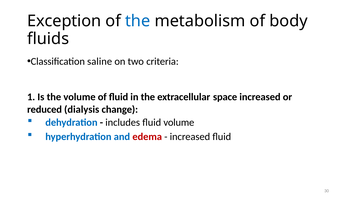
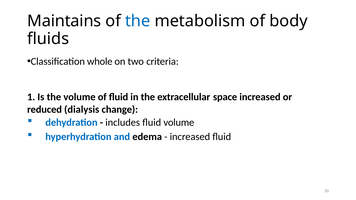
Exception: Exception -> Maintains
saline: saline -> whole
edema colour: red -> black
